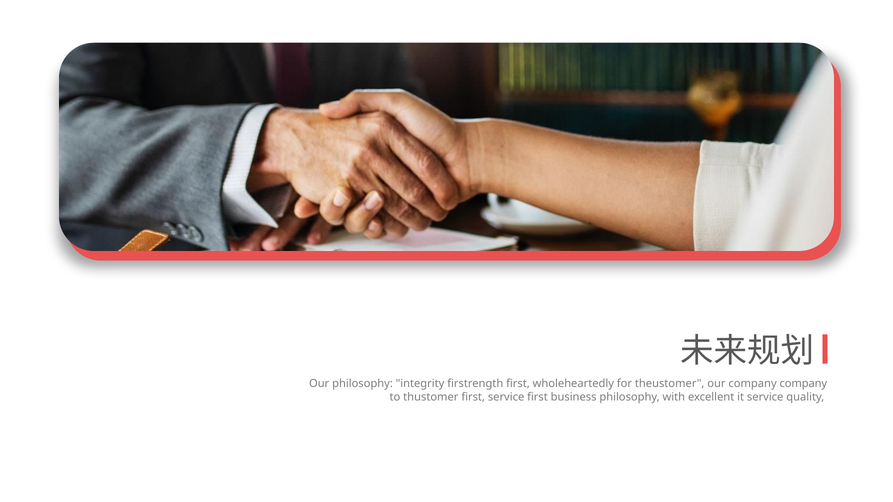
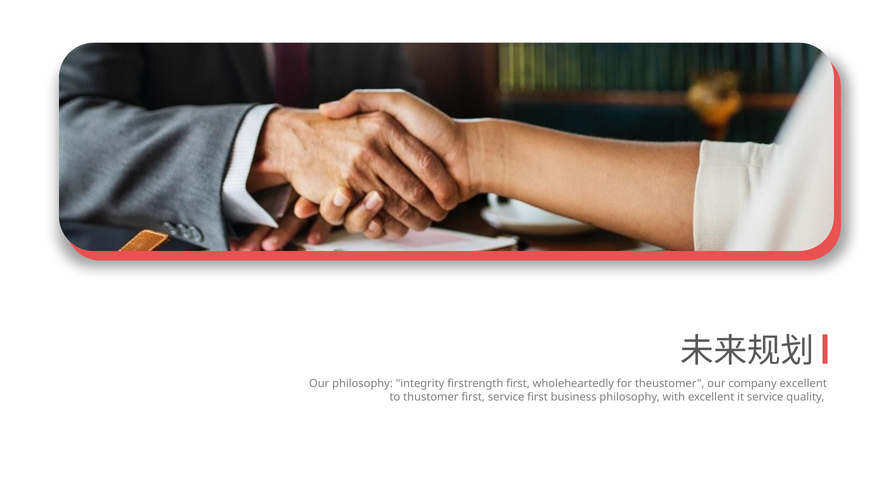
company company: company -> excellent
